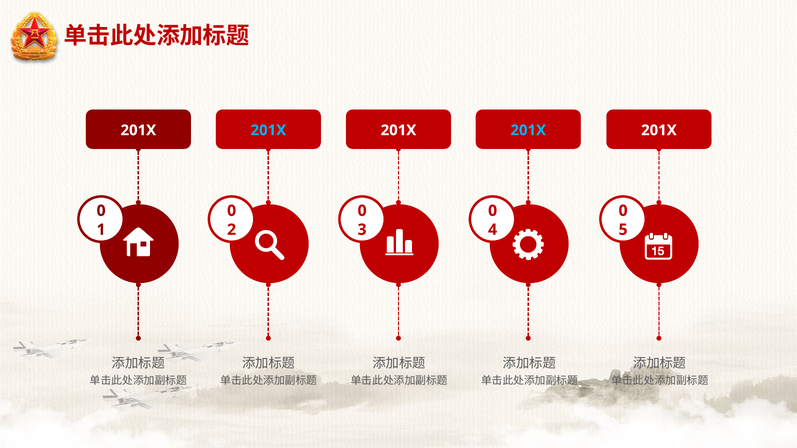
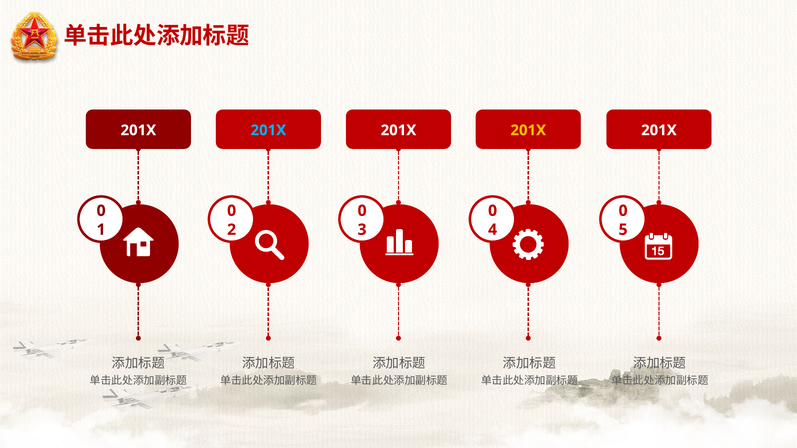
201X at (528, 130) colour: light blue -> yellow
